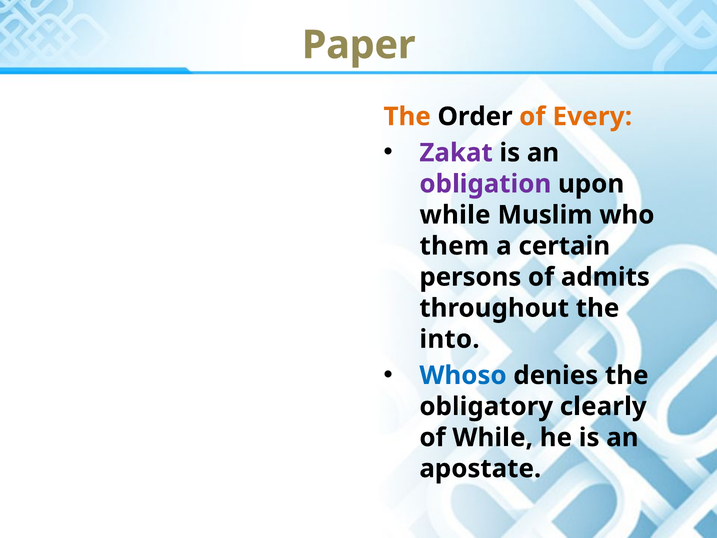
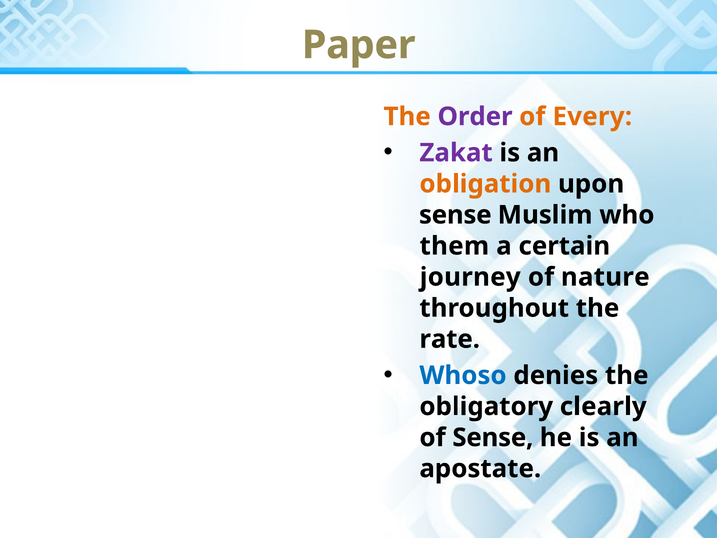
Order colour: black -> purple
obligation colour: purple -> orange
while at (455, 215): while -> sense
persons: persons -> journey
admits: admits -> nature
into: into -> rate
of While: While -> Sense
